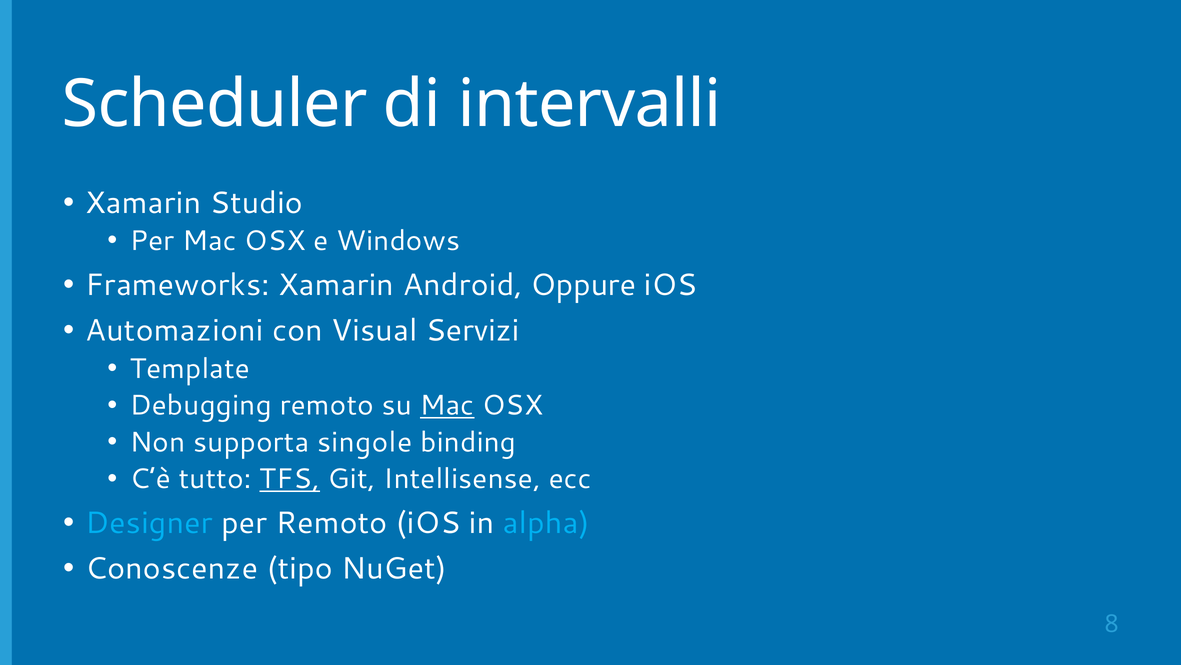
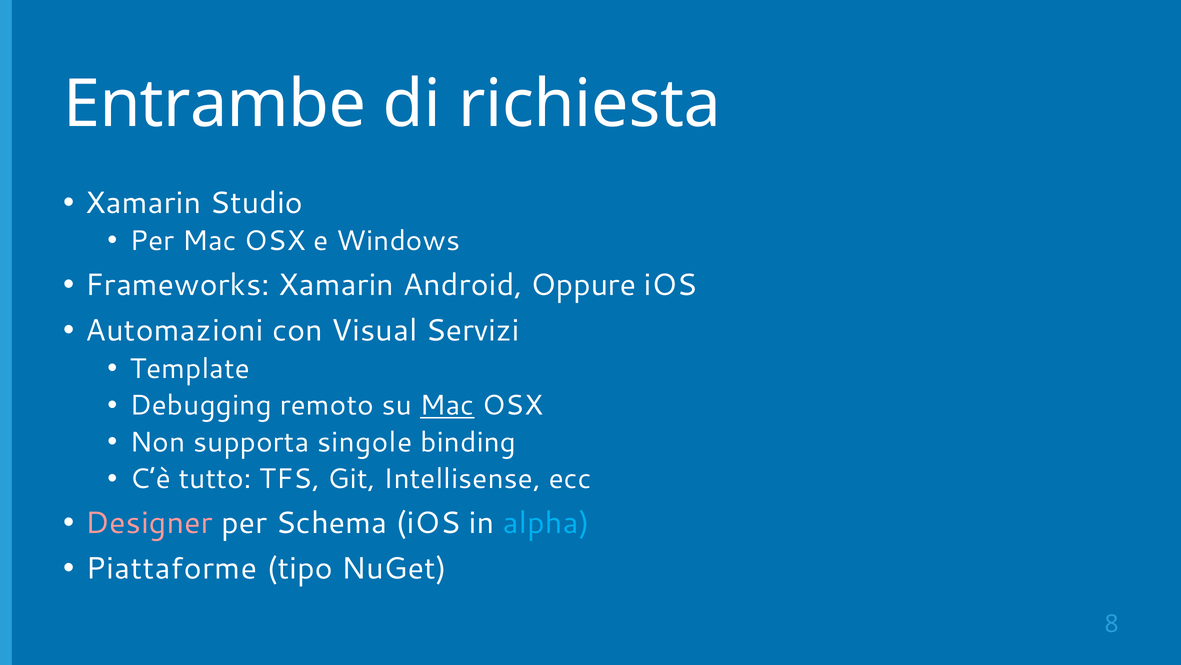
Scheduler: Scheduler -> Entrambe
intervalli: intervalli -> richiesta
TFS underline: present -> none
Designer colour: light blue -> pink
per Remoto: Remoto -> Schema
Conoscenze: Conoscenze -> Piattaforme
